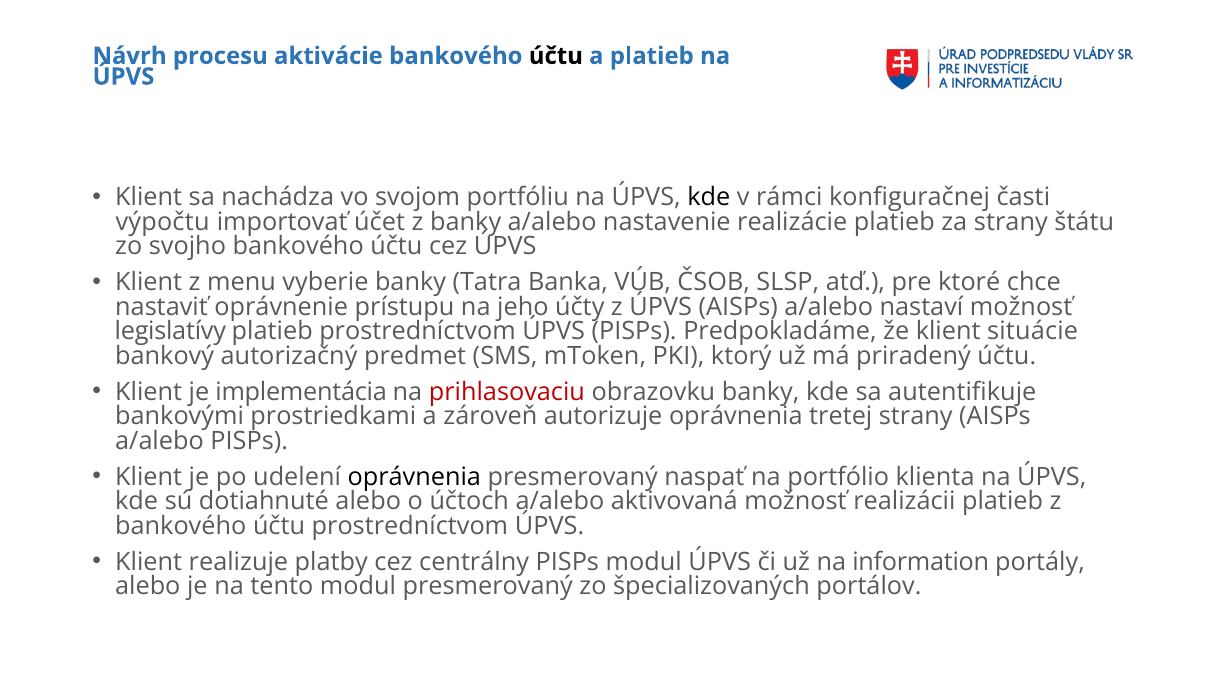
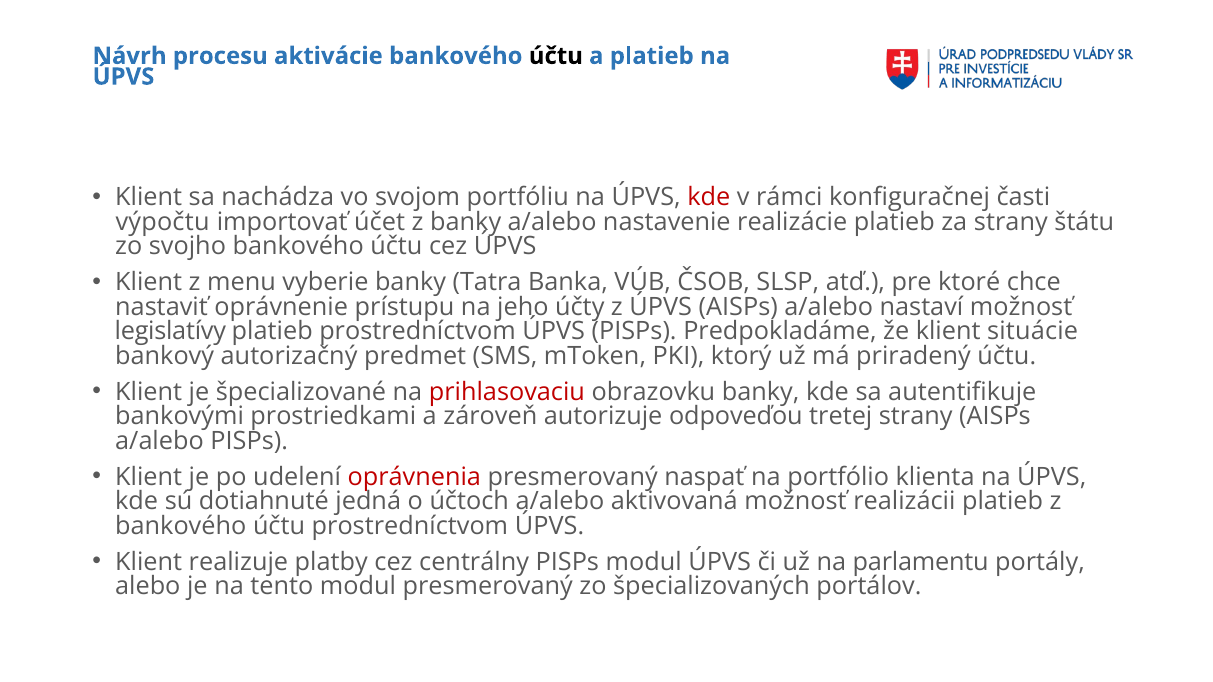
kde at (709, 197) colour: black -> red
implementácia: implementácia -> špecializované
autorizuje oprávnenia: oprávnenia -> odpoveďou
oprávnenia at (414, 477) colour: black -> red
dotiahnuté alebo: alebo -> jedná
information: information -> parlamentu
